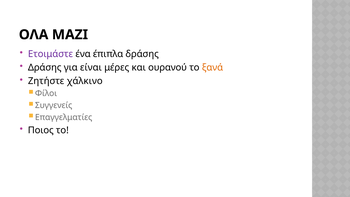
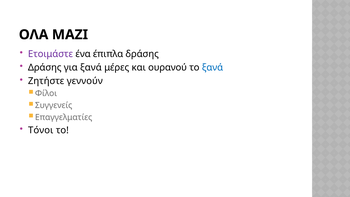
για είναι: είναι -> ξανά
ξανά at (212, 67) colour: orange -> blue
χάλκινο: χάλκινο -> γεννούν
Ποιος: Ποιος -> Τόνοι
